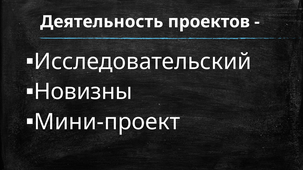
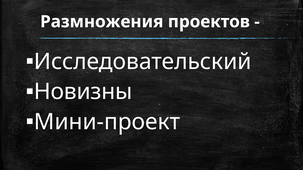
Деятельность: Деятельность -> Размножения
